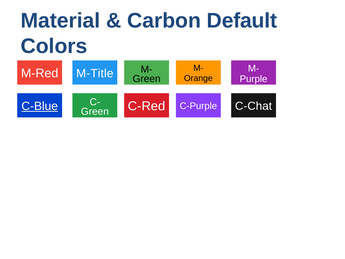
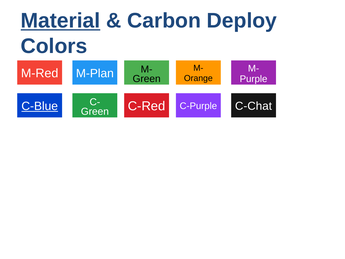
Material underline: none -> present
Default: Default -> Deploy
M-Title: M-Title -> M-Plan
